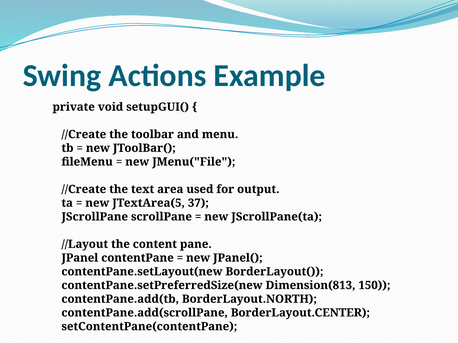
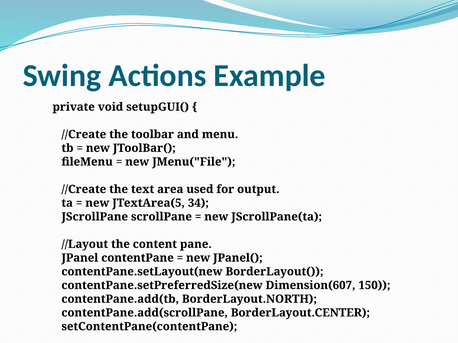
37: 37 -> 34
Dimension(813: Dimension(813 -> Dimension(607
